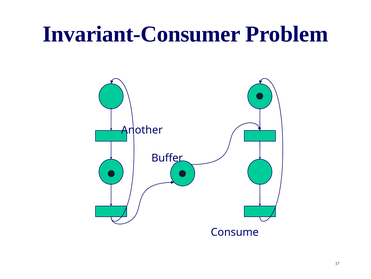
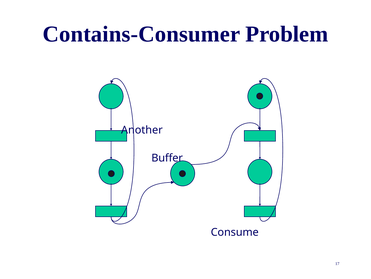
Invariant-Consumer: Invariant-Consumer -> Contains-Consumer
